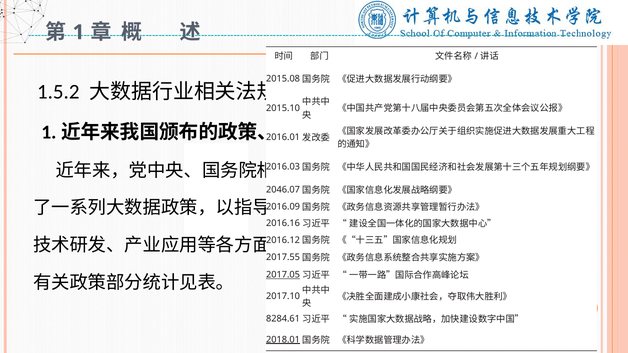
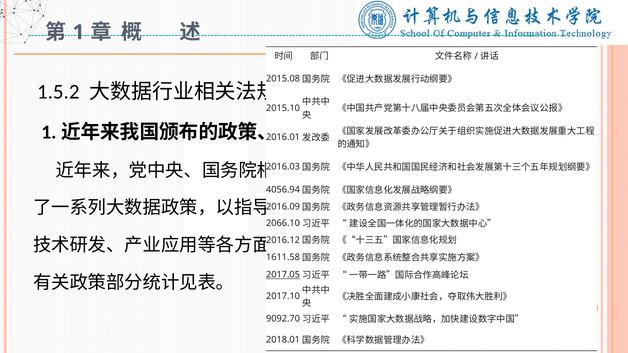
2046.07: 2046.07 -> 4056.94
2016.16: 2016.16 -> 2066.10
2017.55: 2017.55 -> 1611.58
8284.61: 8284.61 -> 9092.70
2018.01 underline: present -> none
